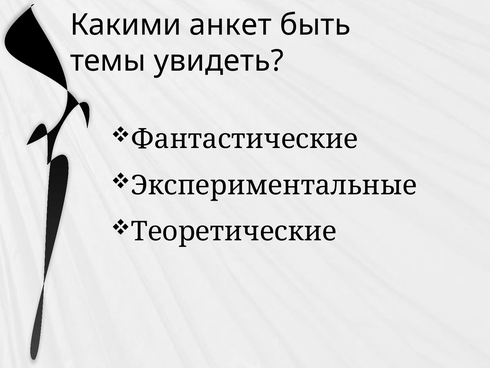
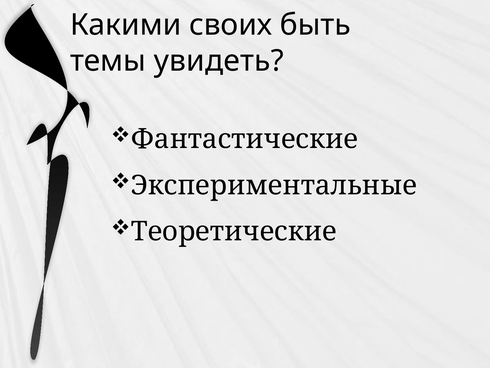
анкет: анкет -> своих
